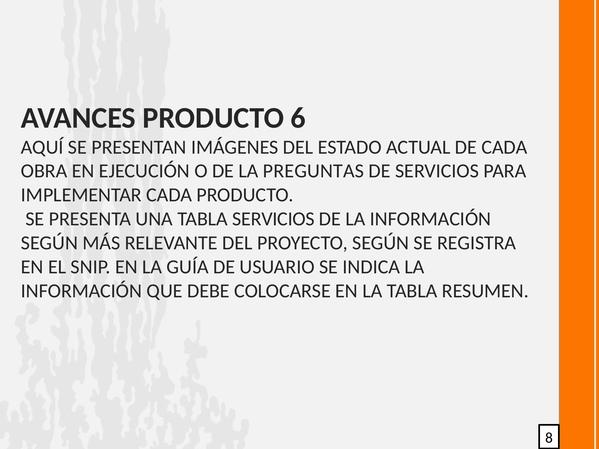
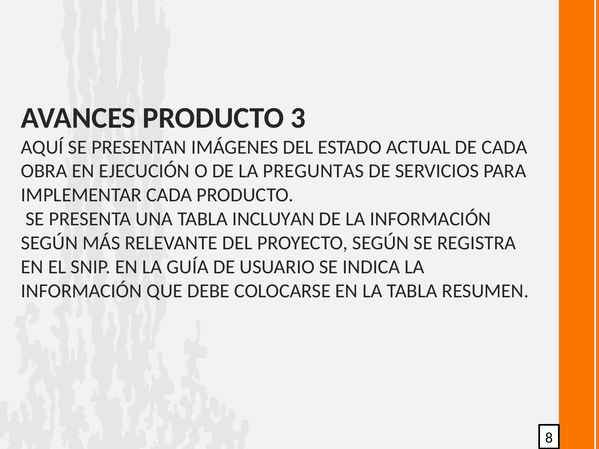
6: 6 -> 3
TABLA SERVICIOS: SERVICIOS -> INCLUYAN
